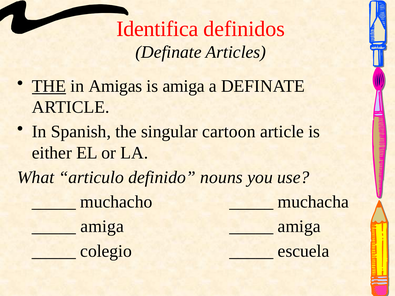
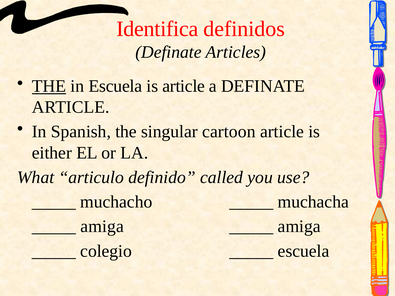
in Amigas: Amigas -> Escuela
is amiga: amiga -> article
nouns: nouns -> called
